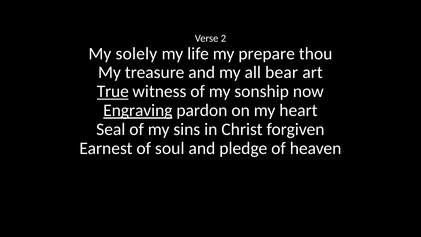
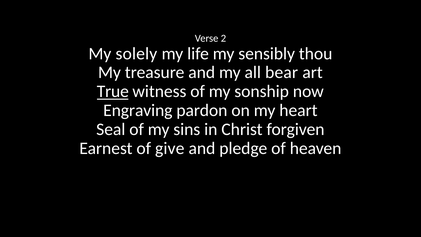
prepare: prepare -> sensibly
Engraving underline: present -> none
soul: soul -> give
